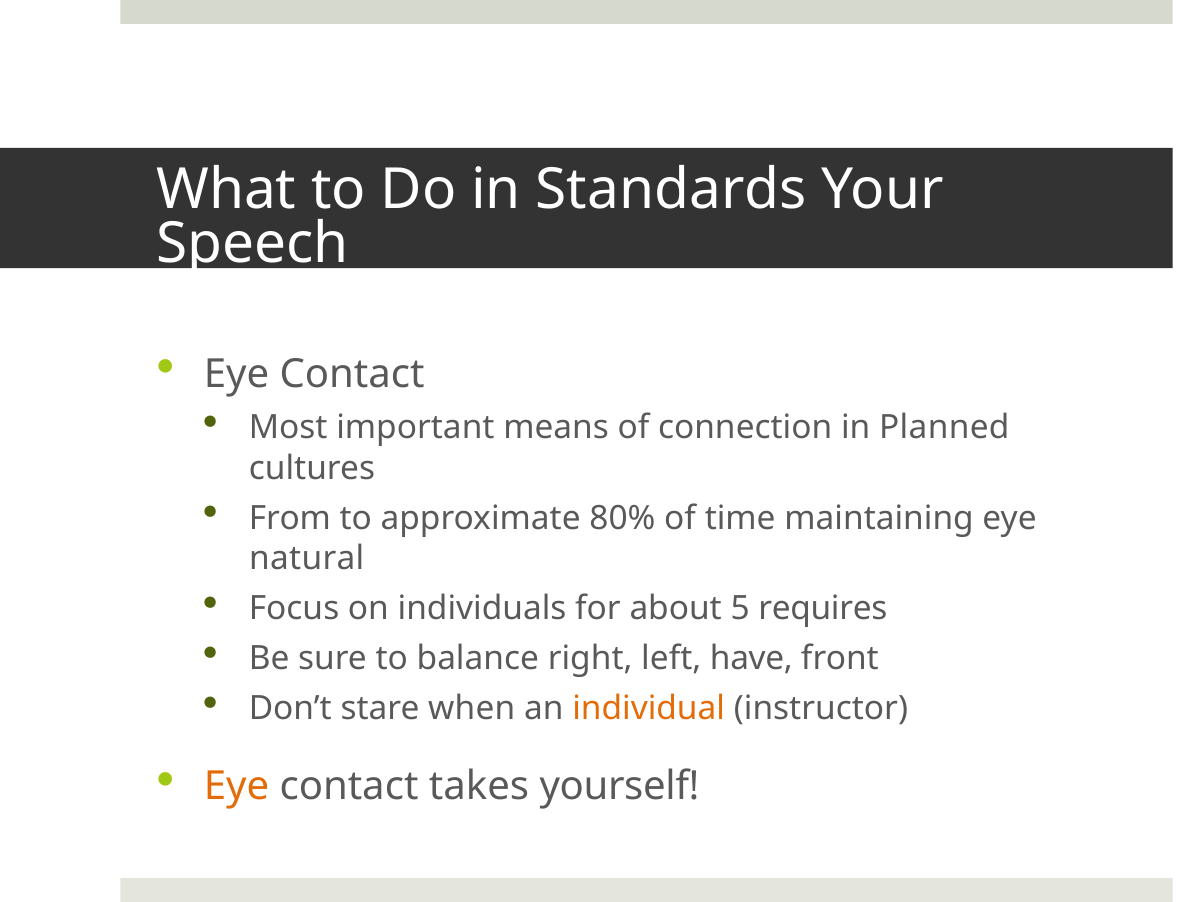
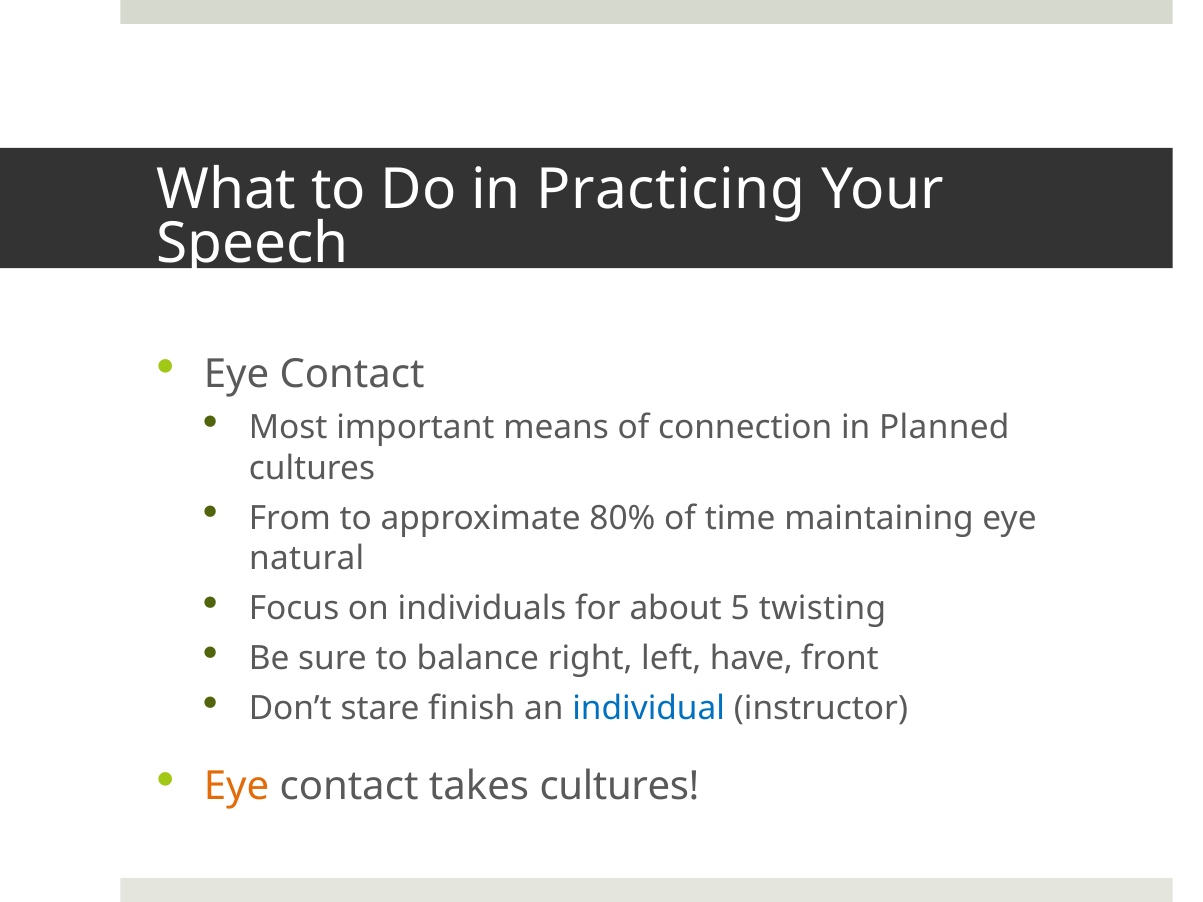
Standards: Standards -> Practicing
requires: requires -> twisting
when: when -> finish
individual colour: orange -> blue
takes yourself: yourself -> cultures
